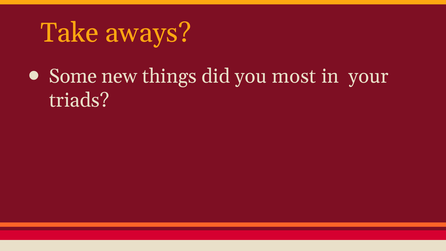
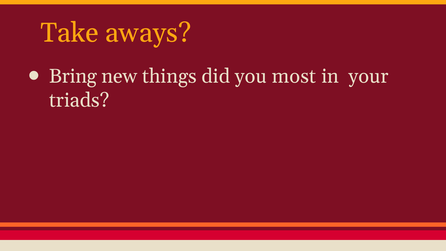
Some: Some -> Bring
